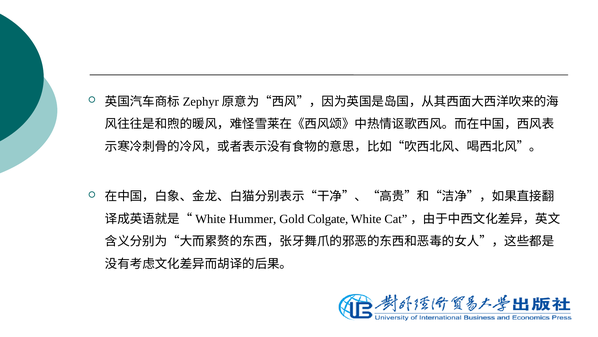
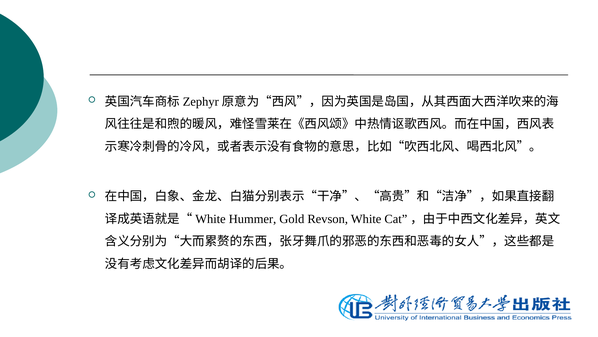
Colgate: Colgate -> Revson
